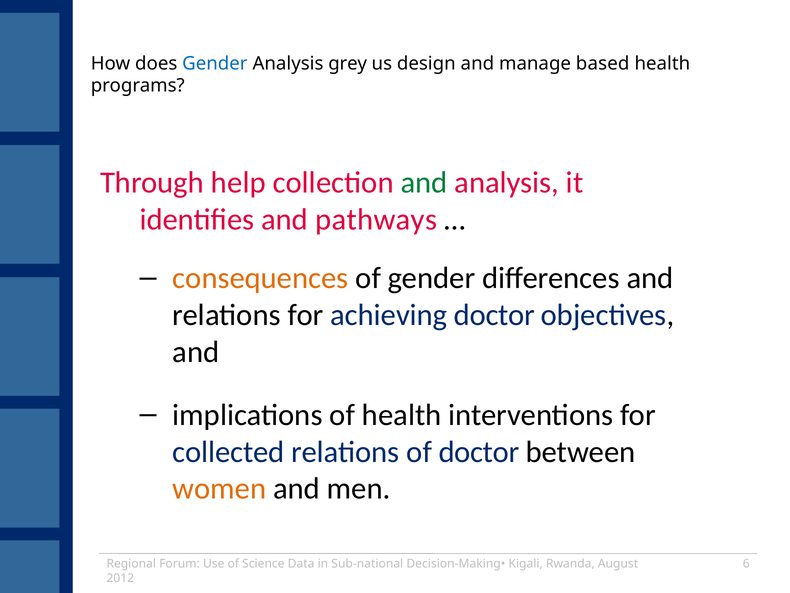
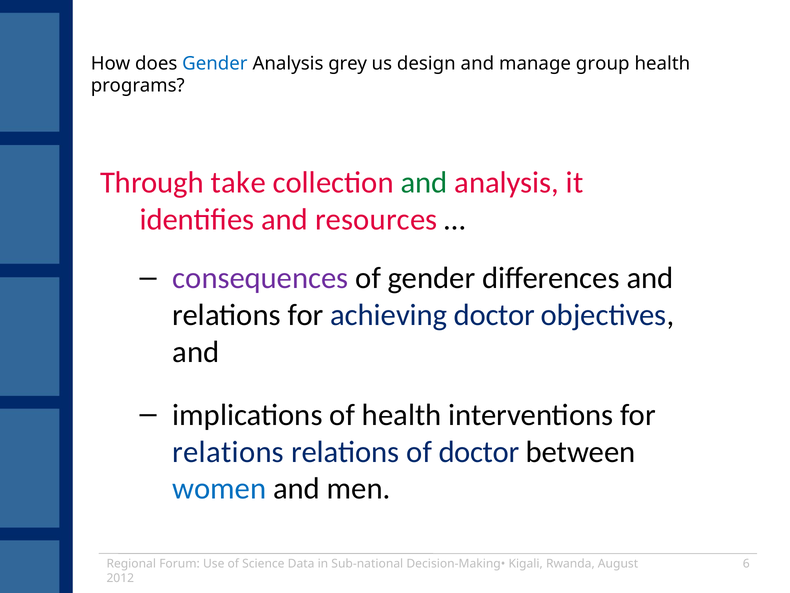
based: based -> group
help: help -> take
pathways: pathways -> resources
consequences colour: orange -> purple
collected at (228, 452): collected -> relations
women colour: orange -> blue
